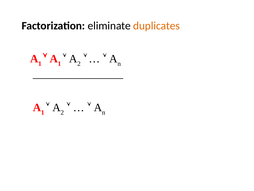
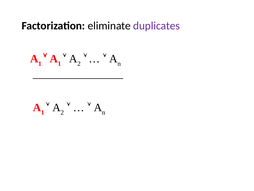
duplicates colour: orange -> purple
